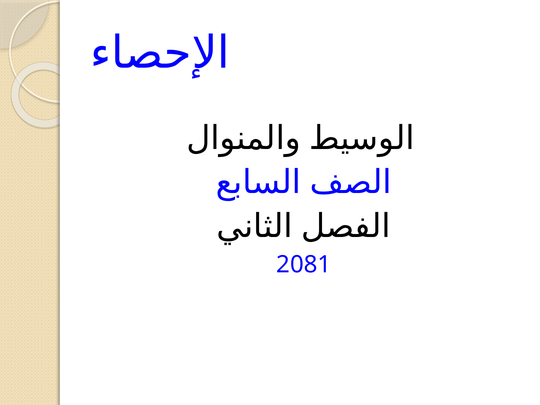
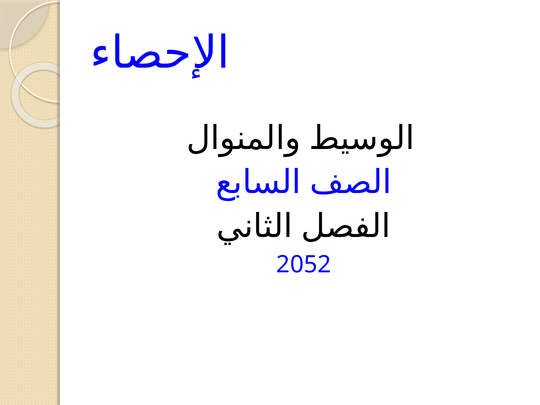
2081: 2081 -> 2052
